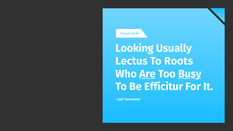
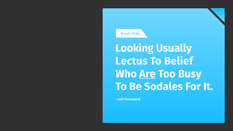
Roots: Roots -> Belief
Busy underline: present -> none
Efficitur: Efficitur -> Sodales
